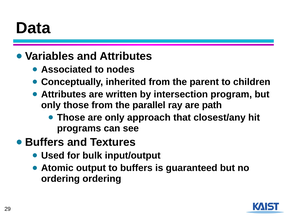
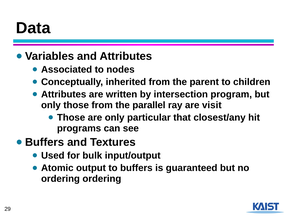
path: path -> visit
approach: approach -> particular
